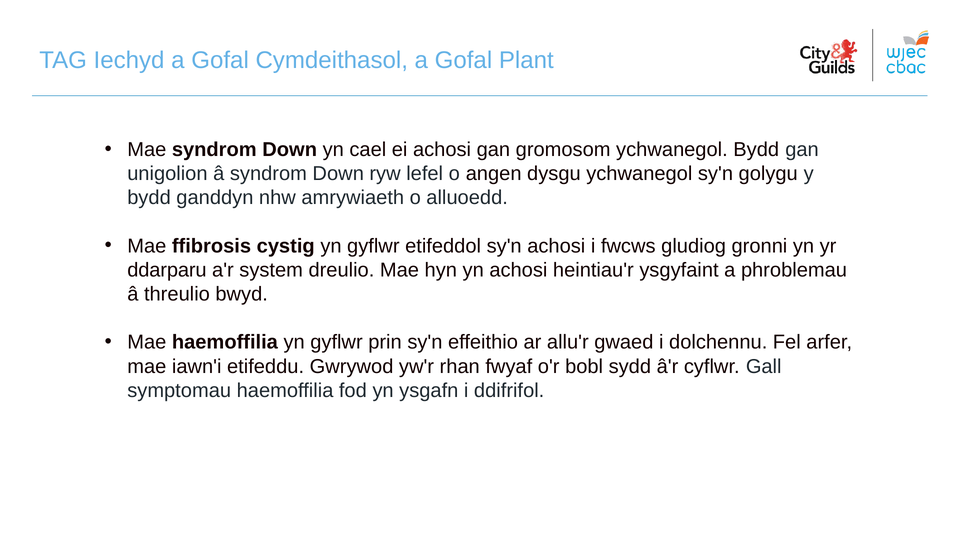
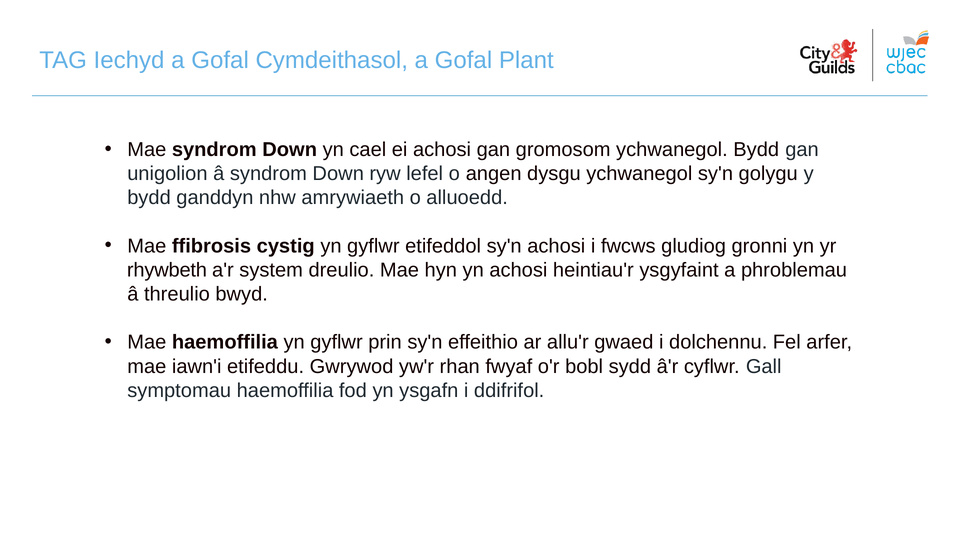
ddarparu: ddarparu -> rhywbeth
